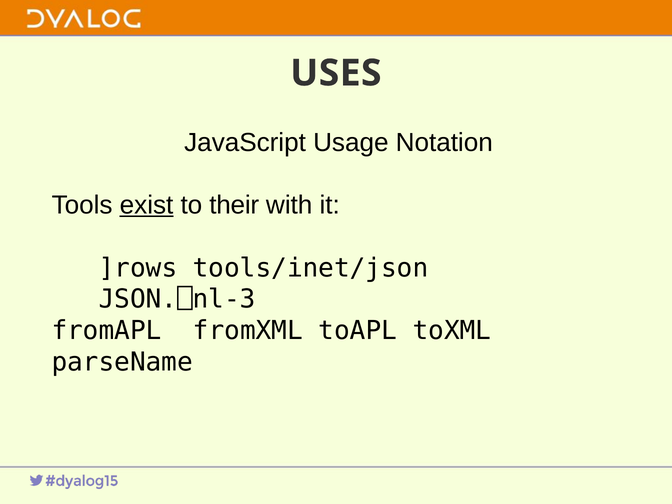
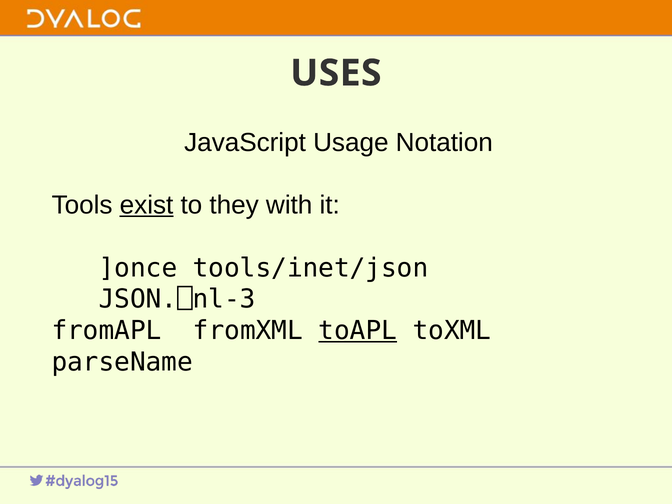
their: their -> they
]rows: ]rows -> ]once
toAPL underline: none -> present
